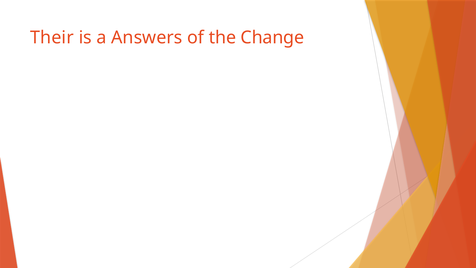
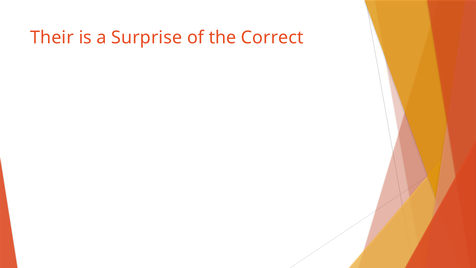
Answers: Answers -> Surprise
Change: Change -> Correct
